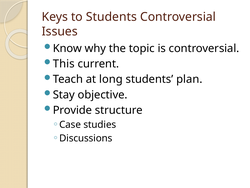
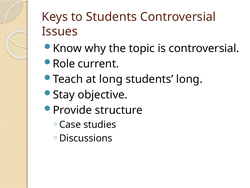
This: This -> Role
students plan: plan -> long
